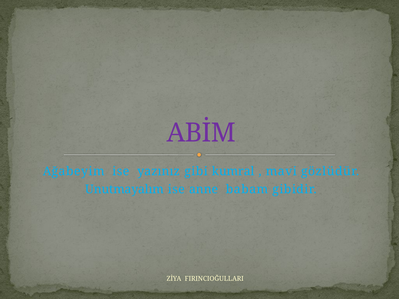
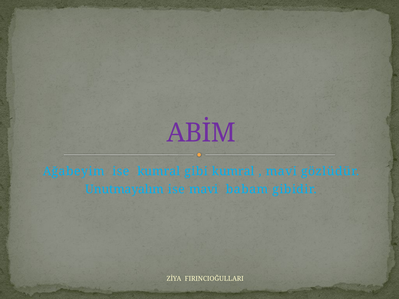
ise yazınız: yazınız -> kumral
ise anne: anne -> mavi
